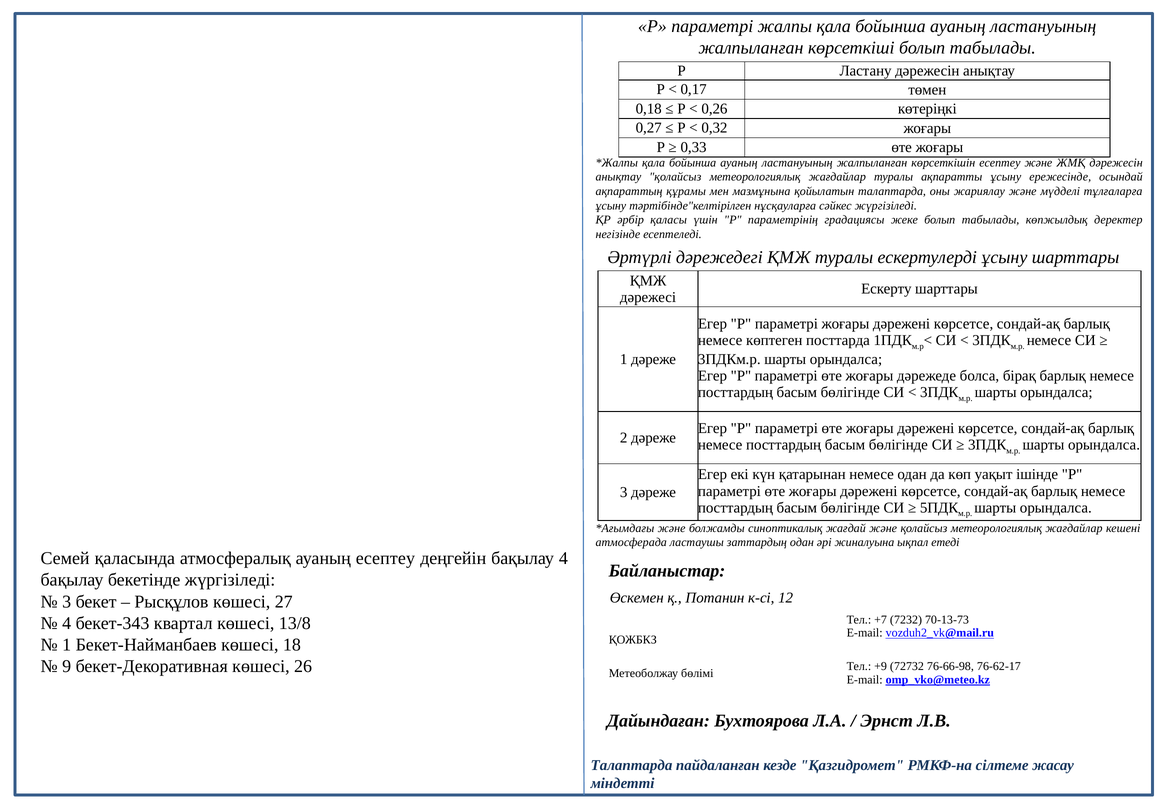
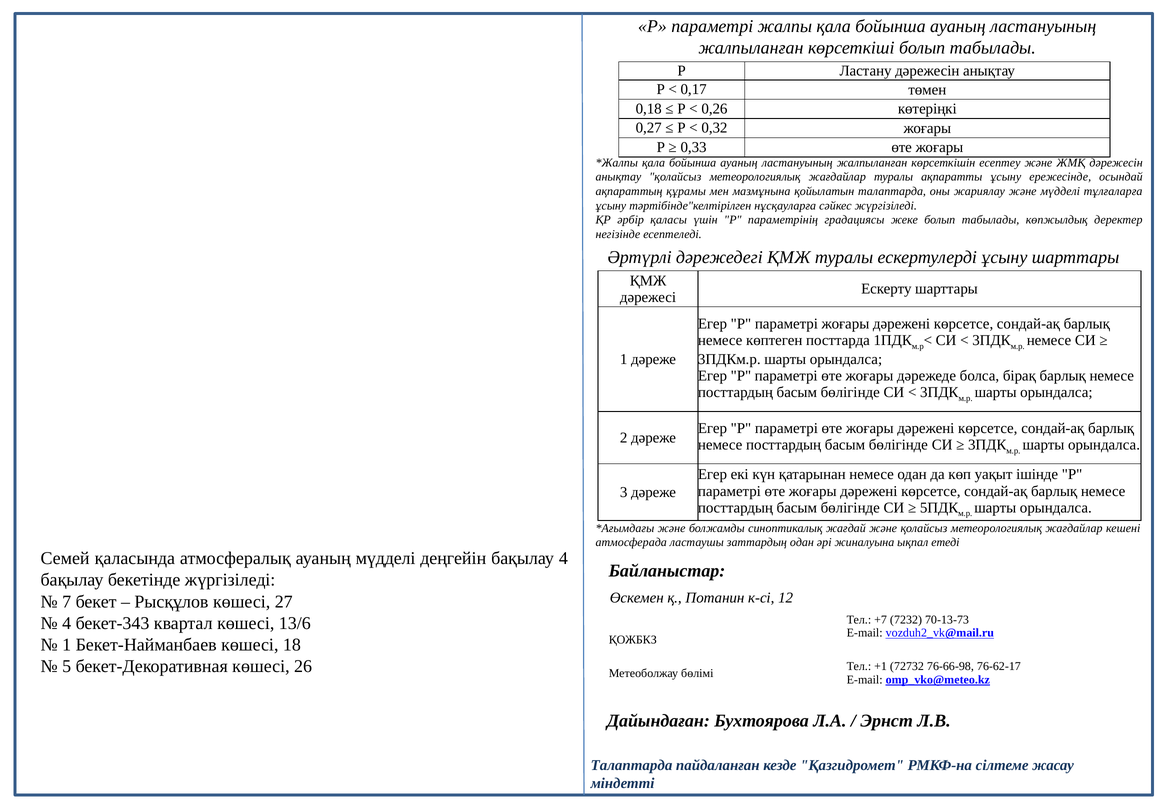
ауаның есептеу: есептеу -> мүдделі
3 at (67, 601): 3 -> 7
13/8: 13/8 -> 13/6
9: 9 -> 5
+9: +9 -> +1
